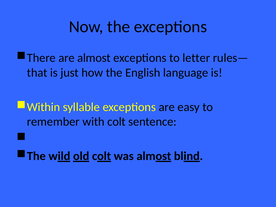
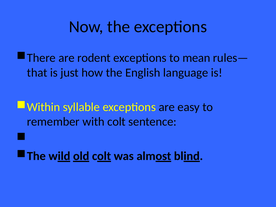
are almost: almost -> rodent
letter: letter -> mean
